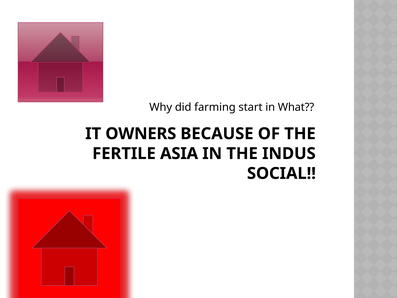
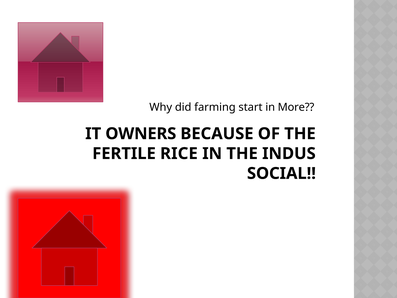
What: What -> More
ASIA: ASIA -> RICE
